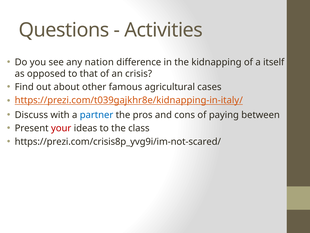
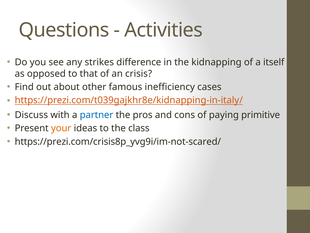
nation: nation -> strikes
agricultural: agricultural -> inefficiency
between: between -> primitive
your colour: red -> orange
